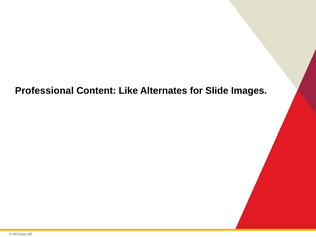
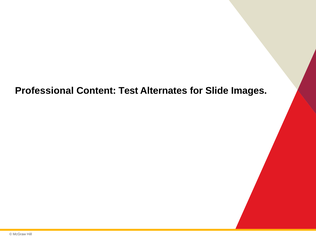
Like: Like -> Test
